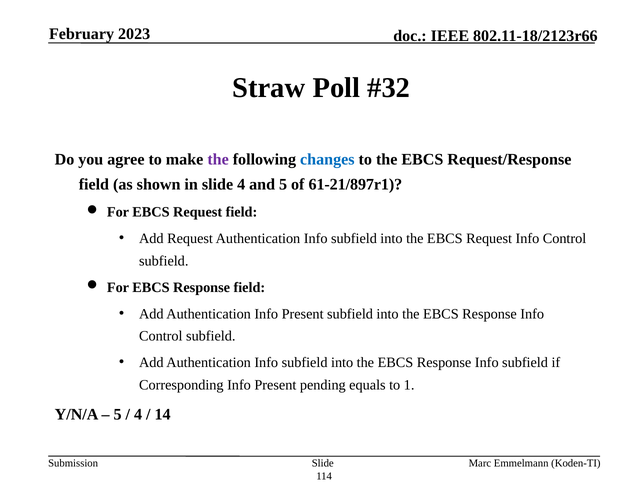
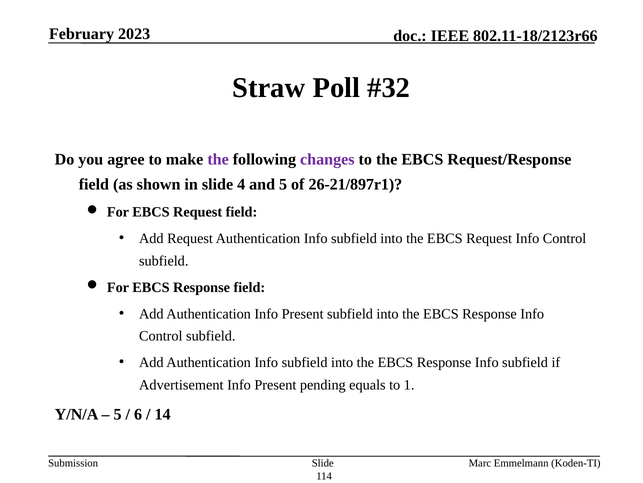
changes colour: blue -> purple
61-21/897r1: 61-21/897r1 -> 26-21/897r1
Corresponding: Corresponding -> Advertisement
4 at (138, 414): 4 -> 6
